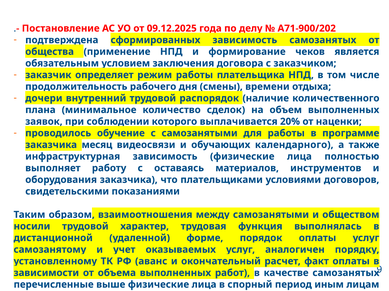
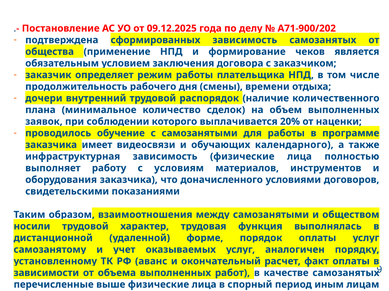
месяц: месяц -> имеет
оставаясь: оставаясь -> условиям
плательщиками: плательщиками -> доначисленного
